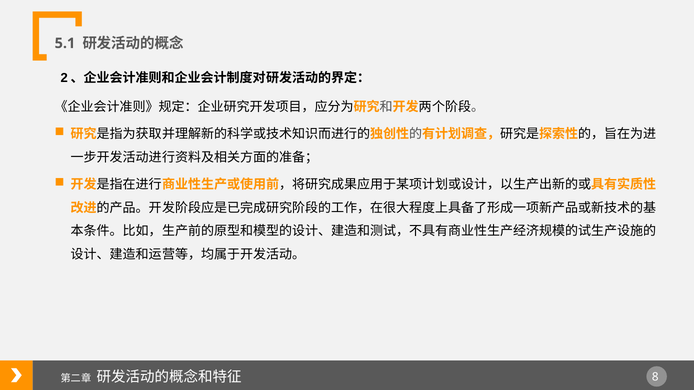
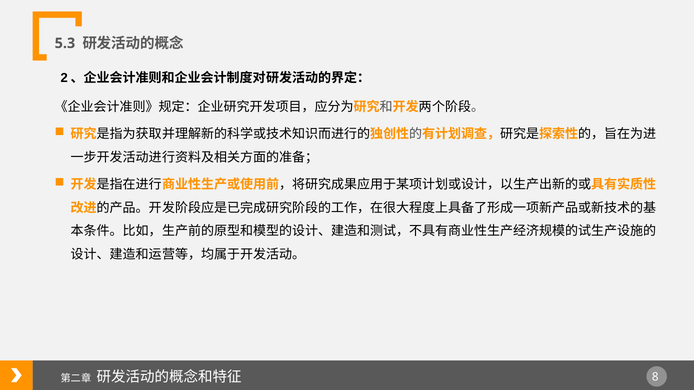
5.1: 5.1 -> 5.3
